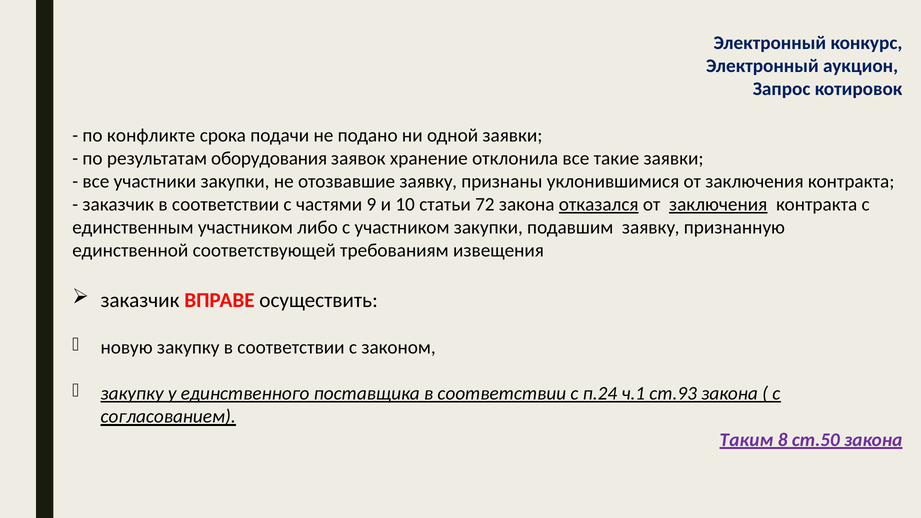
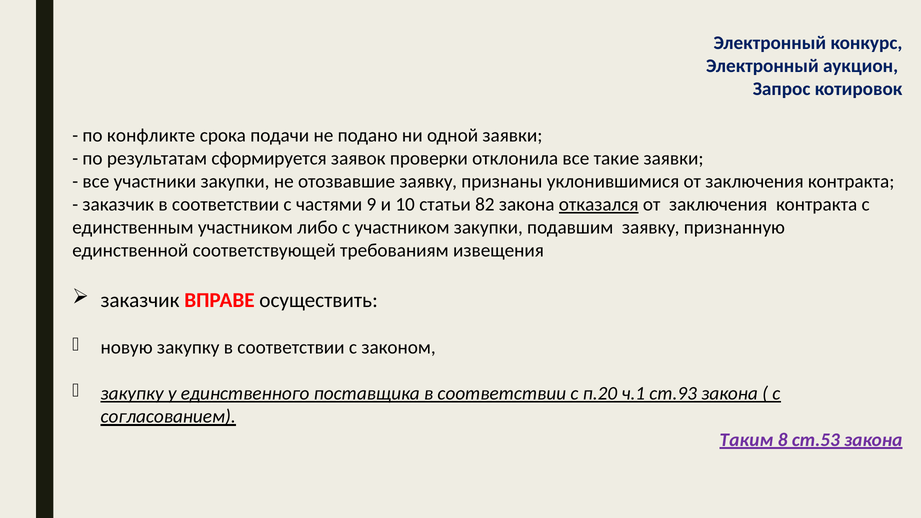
оборудования: оборудования -> сформируется
хранение: хранение -> проверки
72: 72 -> 82
заключения at (718, 204) underline: present -> none
п.24: п.24 -> п.20
ст.50: ст.50 -> ст.53
